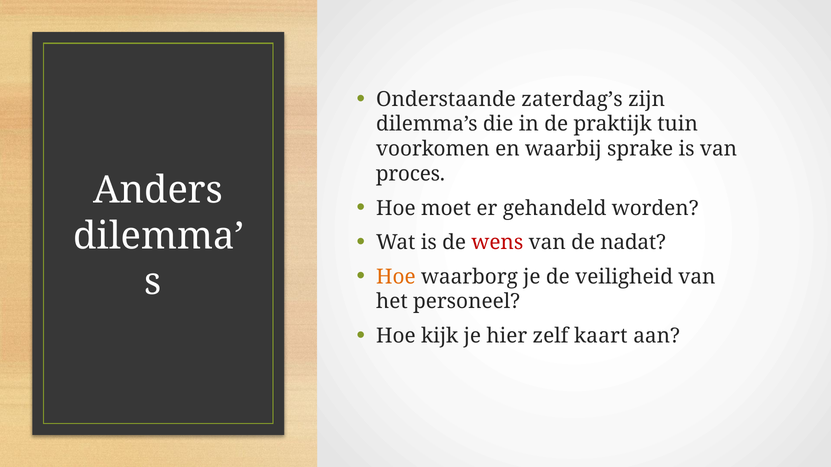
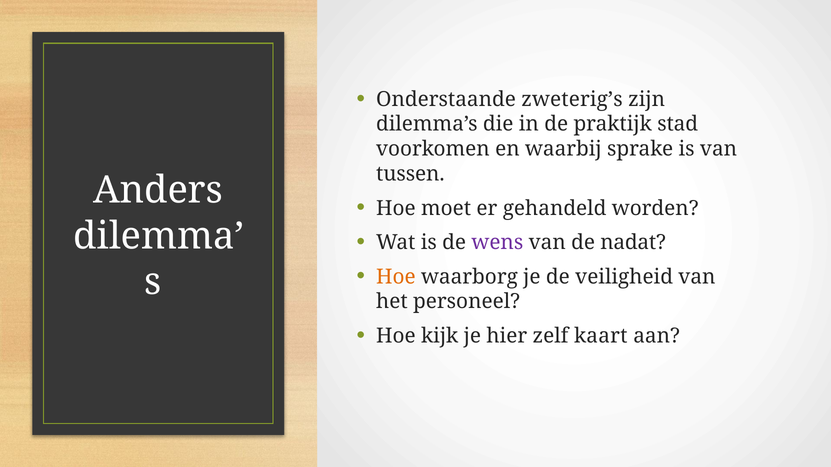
zaterdag’s: zaterdag’s -> zweterig’s
tuin: tuin -> stad
proces: proces -> tussen
wens colour: red -> purple
